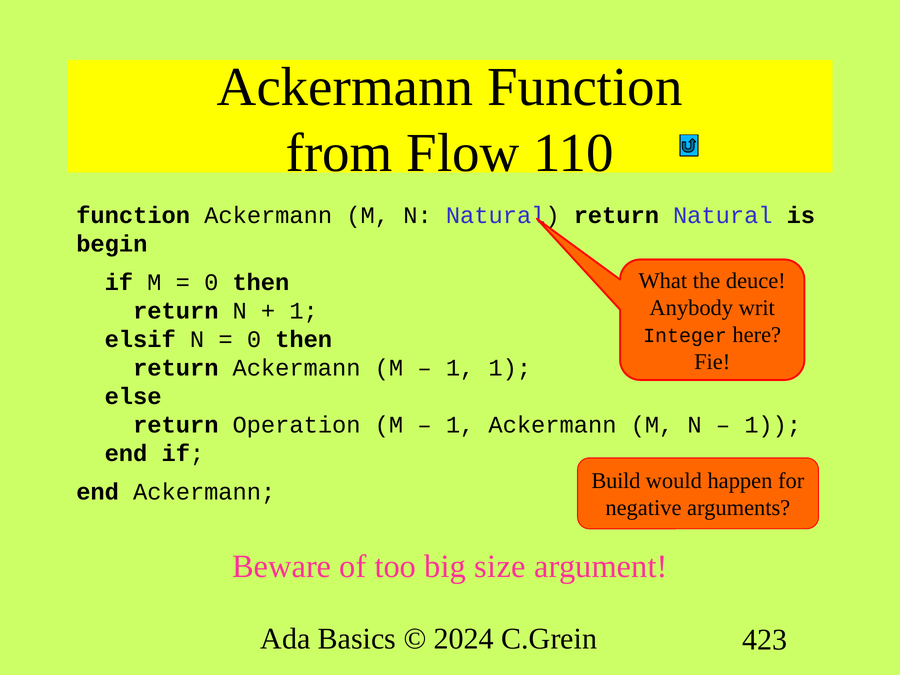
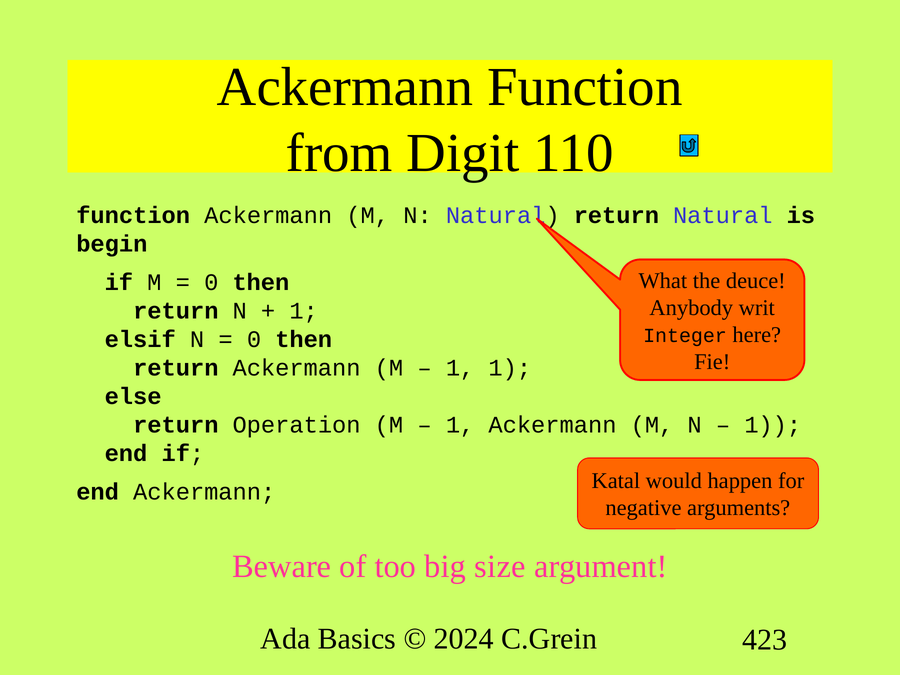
Flow: Flow -> Digit
Build: Build -> Katal
